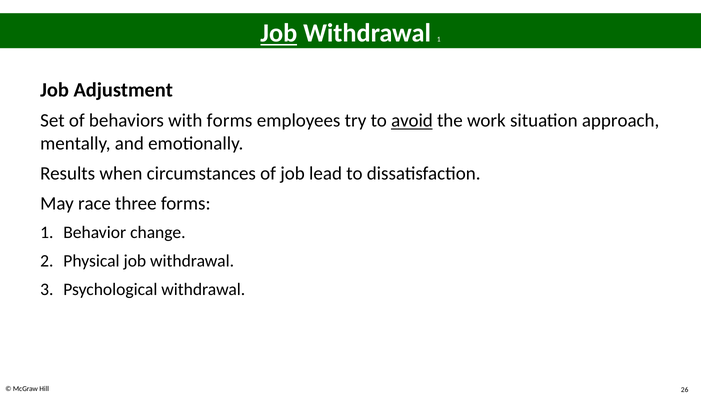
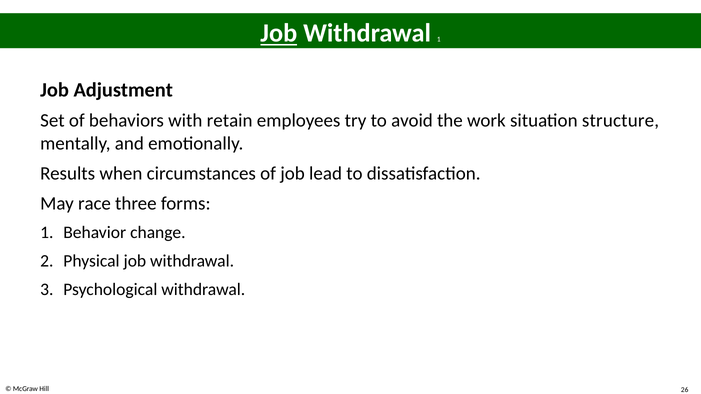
with forms: forms -> retain
avoid underline: present -> none
approach: approach -> structure
